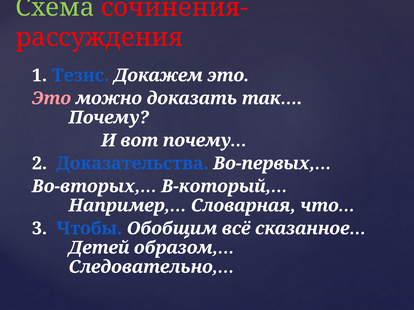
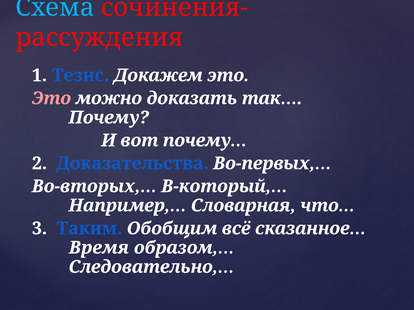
Схема colour: light green -> light blue
Чтобы: Чтобы -> Таким
Детей: Детей -> Время
